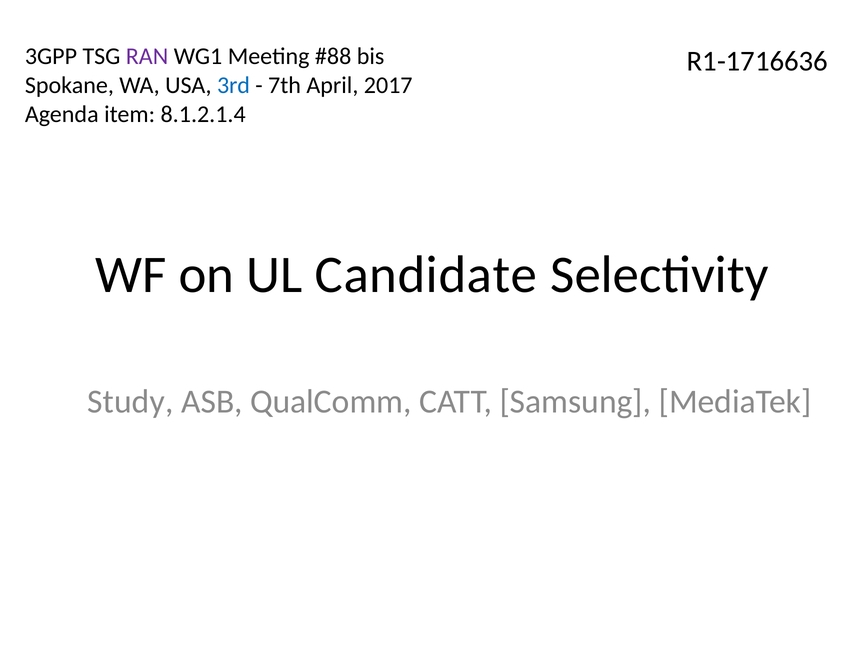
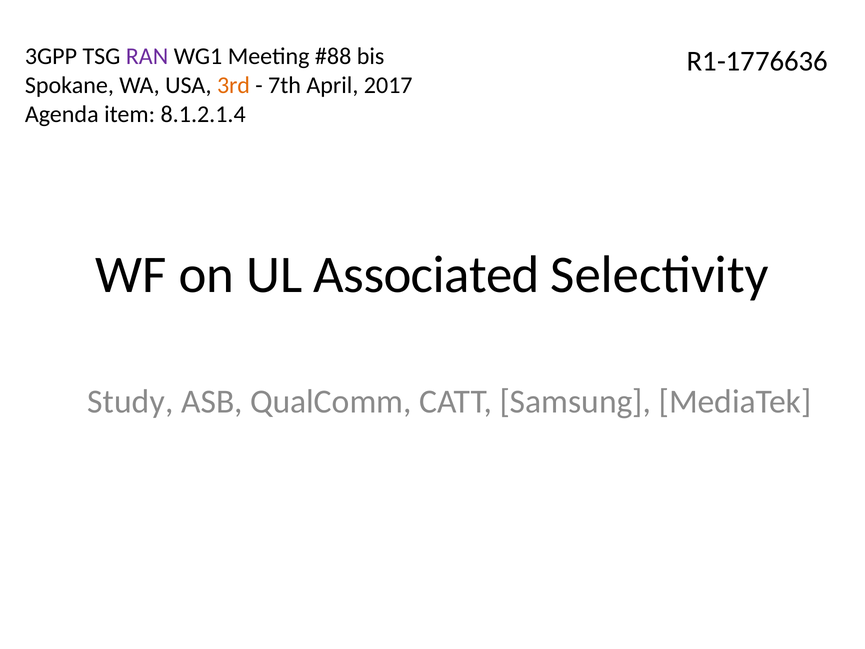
R1-1716636: R1-1716636 -> R1-1776636
3rd colour: blue -> orange
Candidate: Candidate -> Associated
